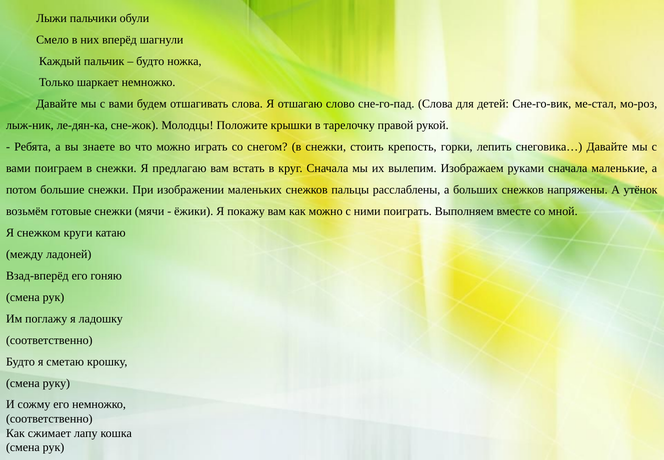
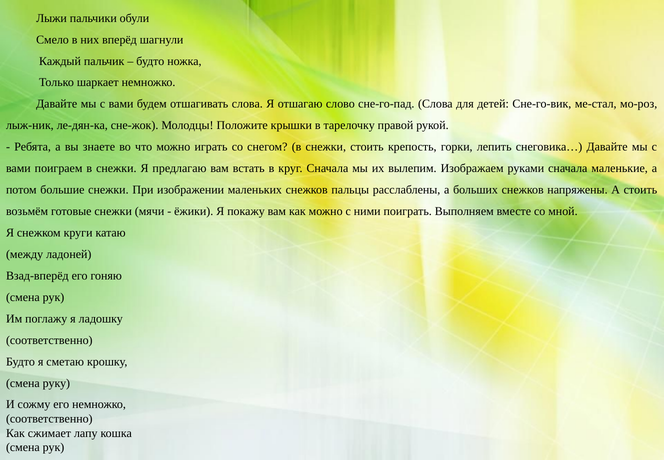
А утёнок: утёнок -> стоить
